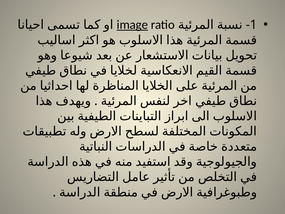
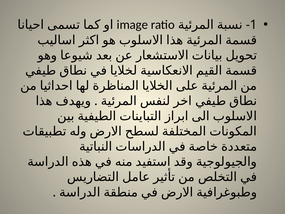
image underline: present -> none
